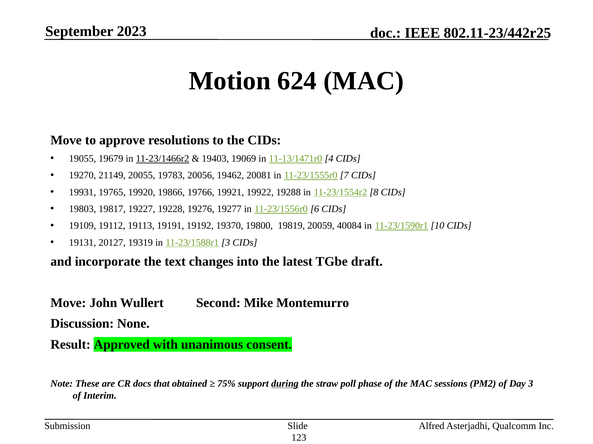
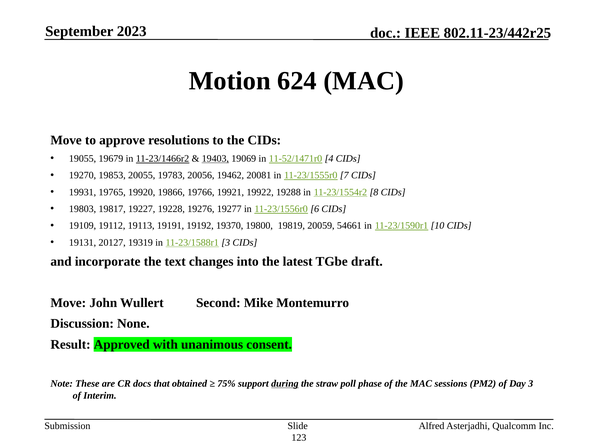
19403 underline: none -> present
11-13/1471r0: 11-13/1471r0 -> 11-52/1471r0
21149: 21149 -> 19853
40084: 40084 -> 54661
